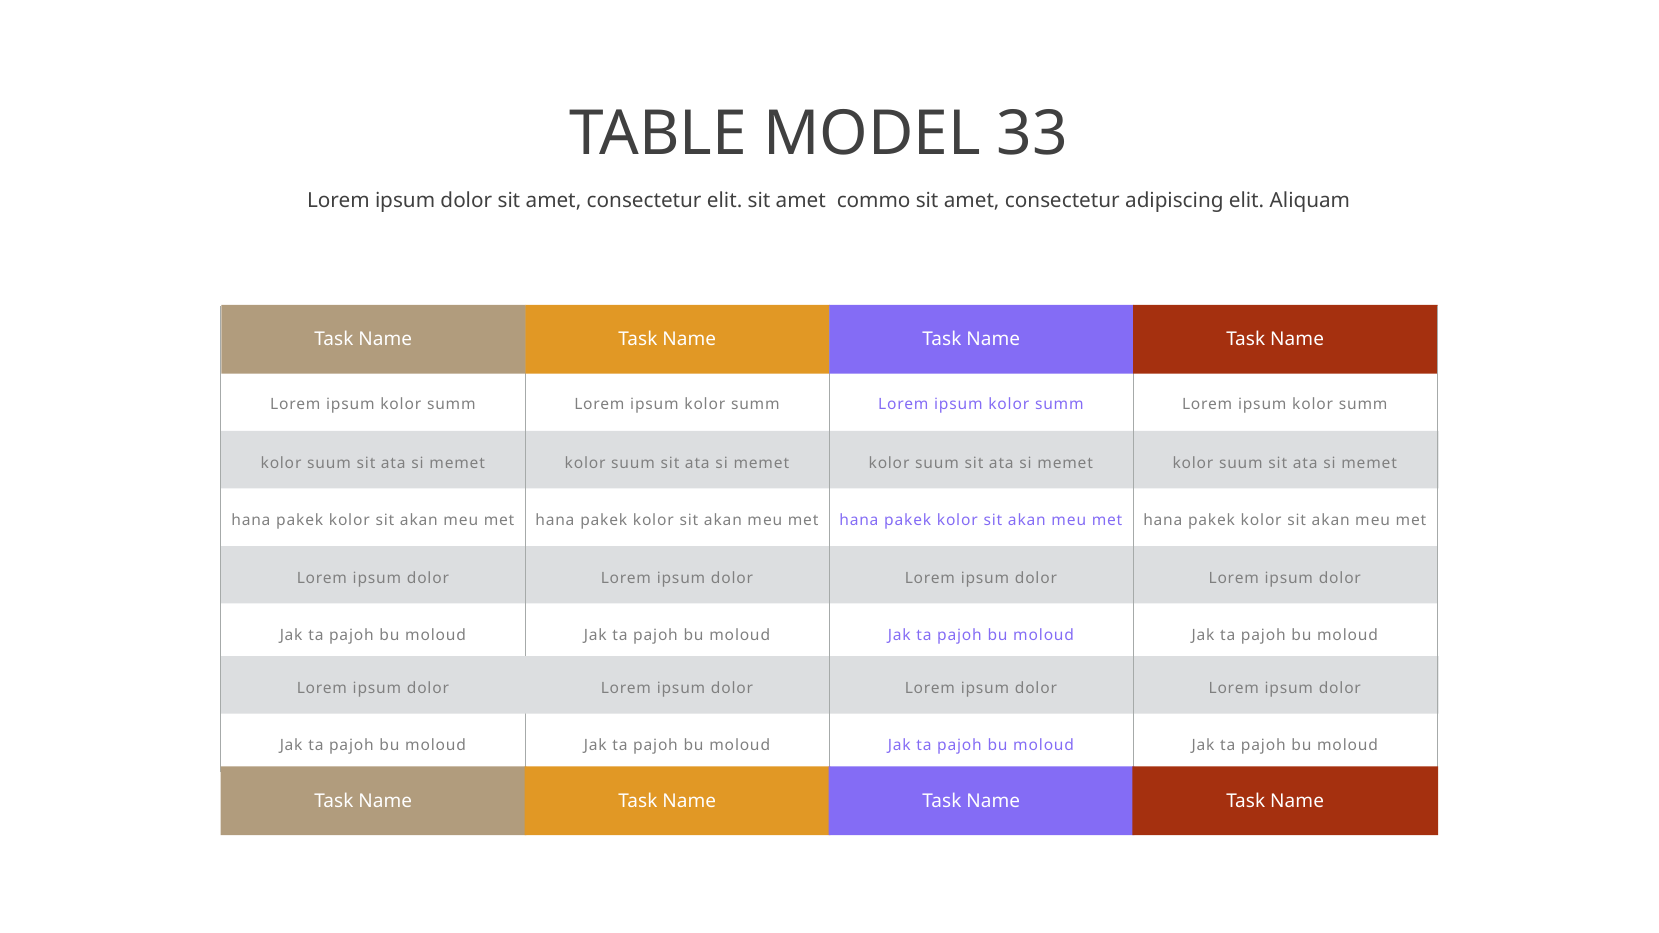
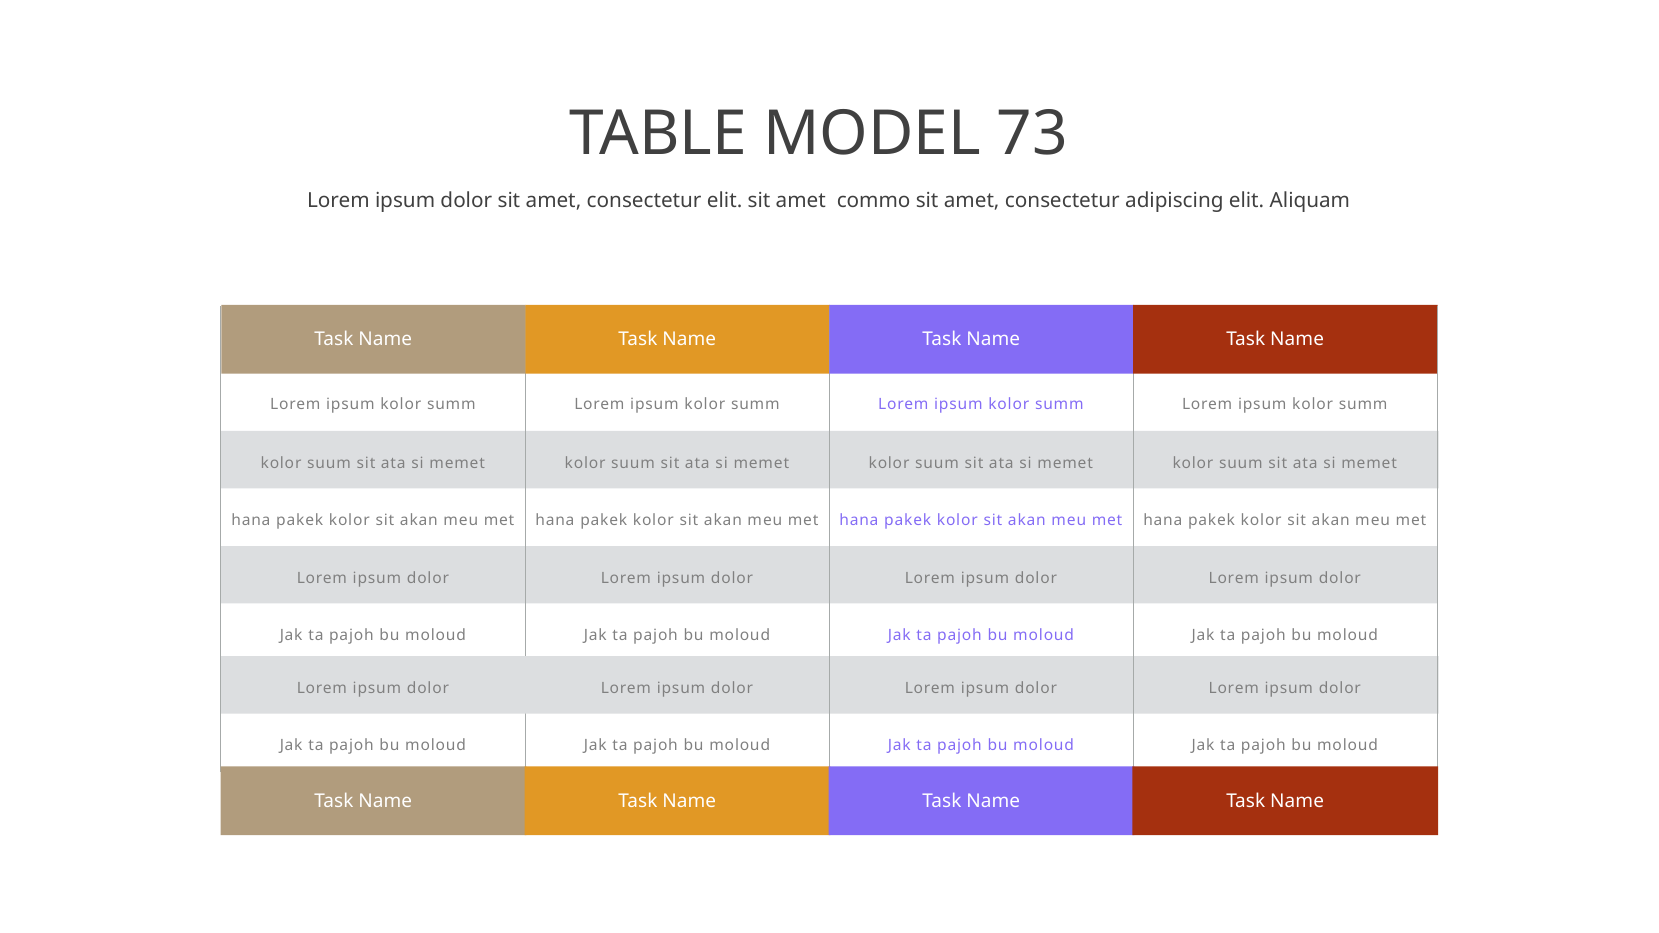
33: 33 -> 73
